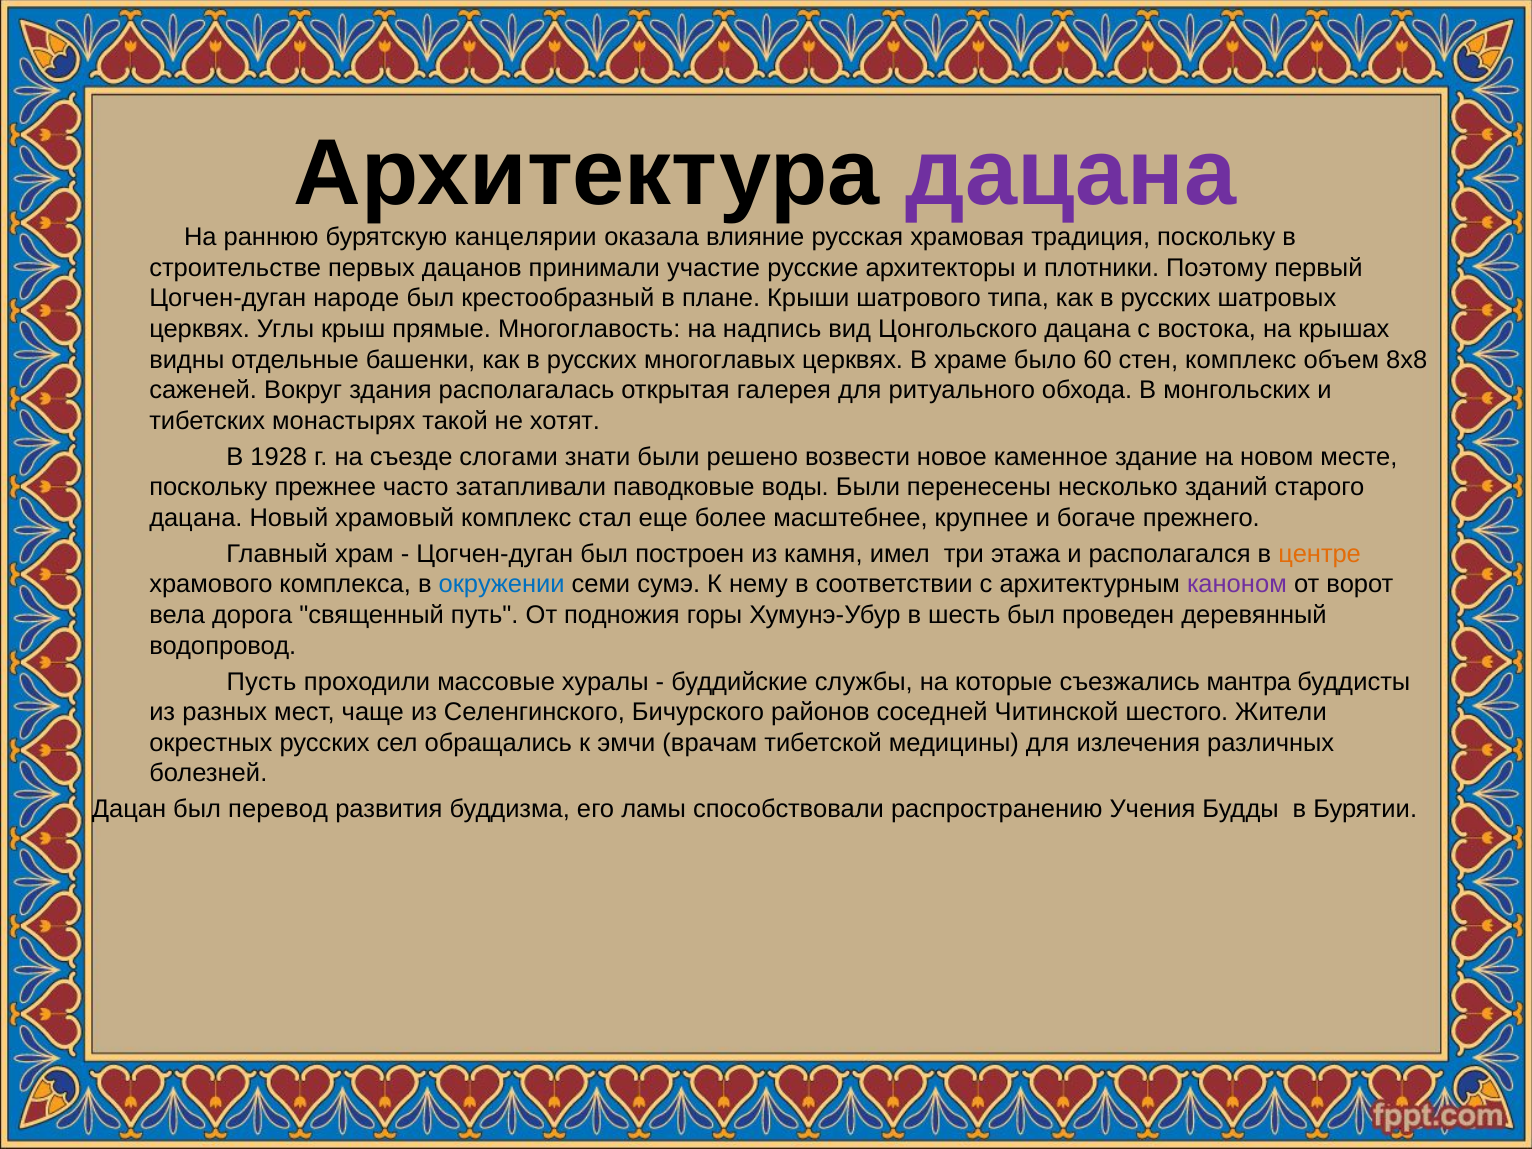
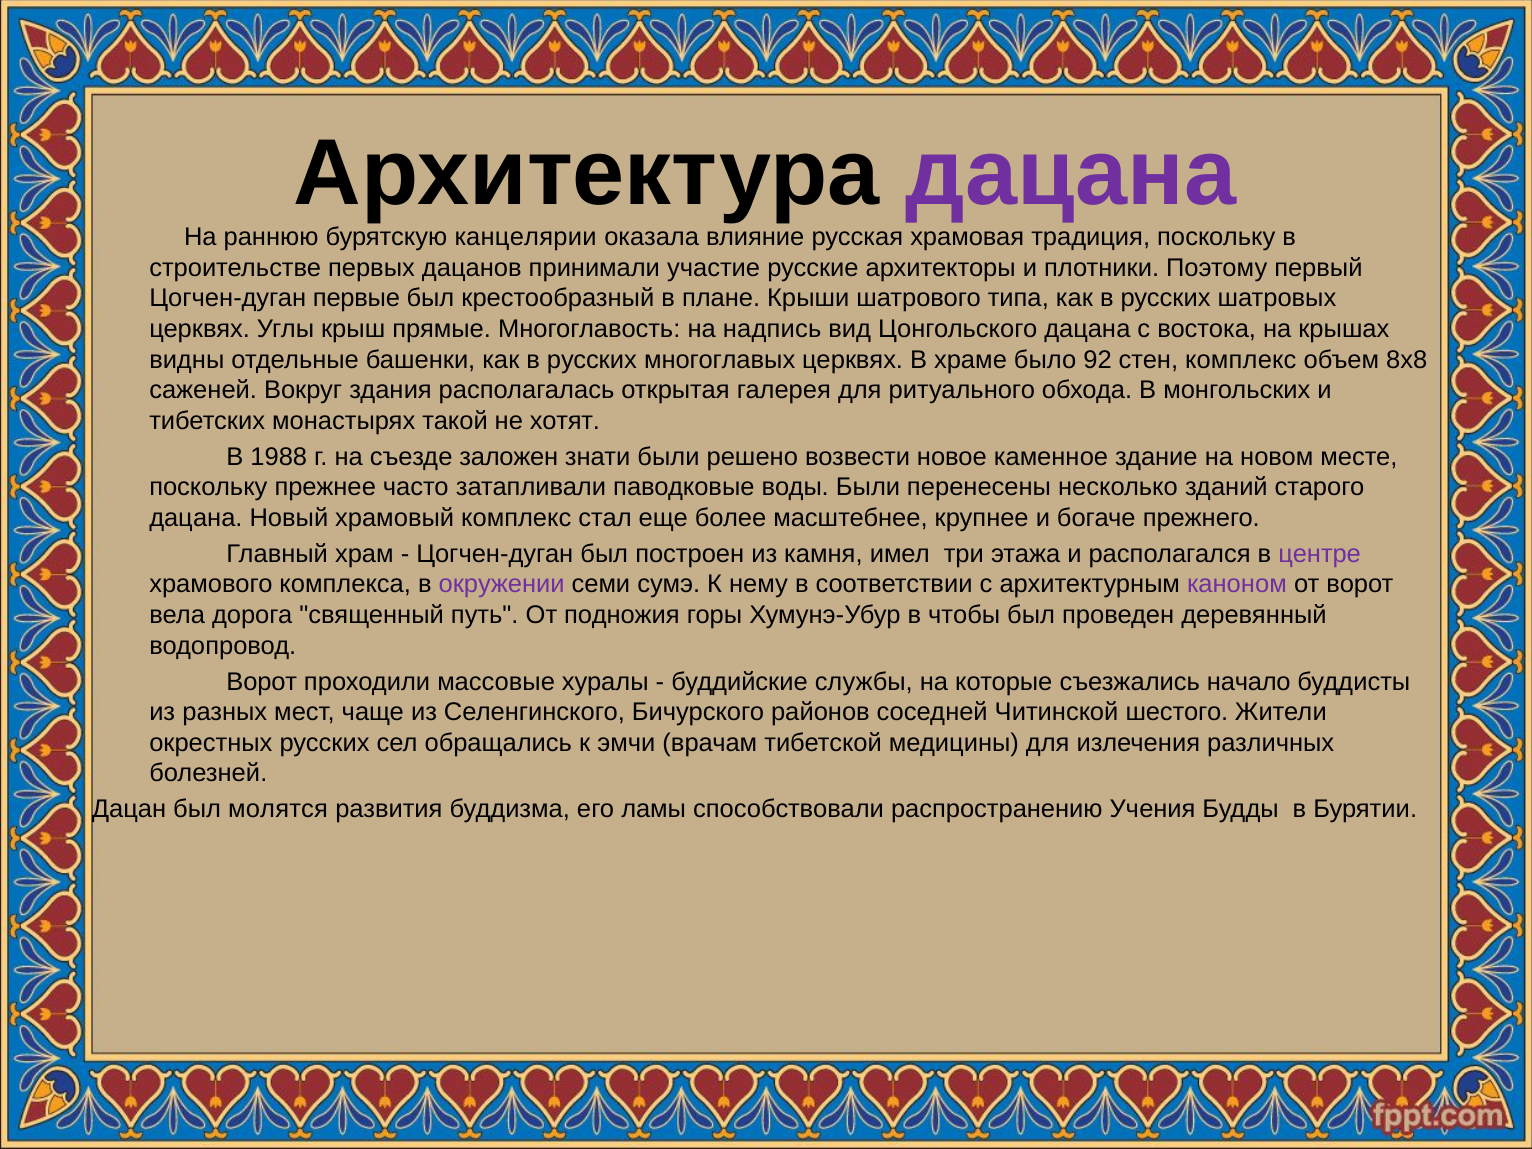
народе: народе -> первые
60: 60 -> 92
1928: 1928 -> 1988
слогами: слогами -> заложен
центре colour: orange -> purple
окружении colour: blue -> purple
шесть: шесть -> чтобы
Пусть at (262, 682): Пусть -> Ворот
мантра: мантра -> начало
перевод: перевод -> молятся
